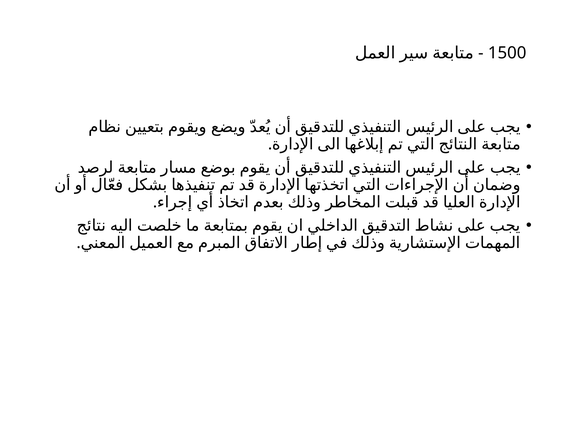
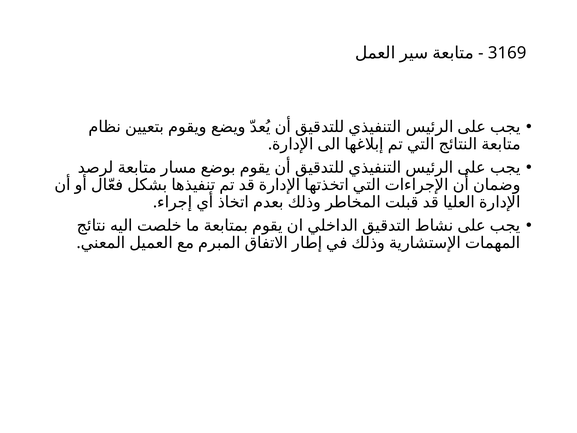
1500: 1500 -> 3169
